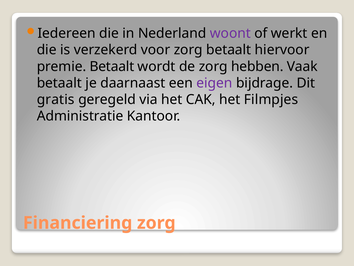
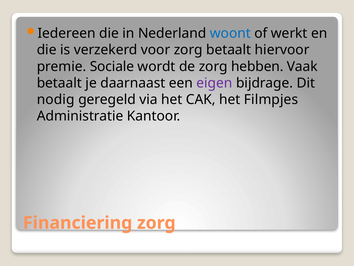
woont colour: purple -> blue
premie Betaalt: Betaalt -> Sociale
gratis: gratis -> nodig
